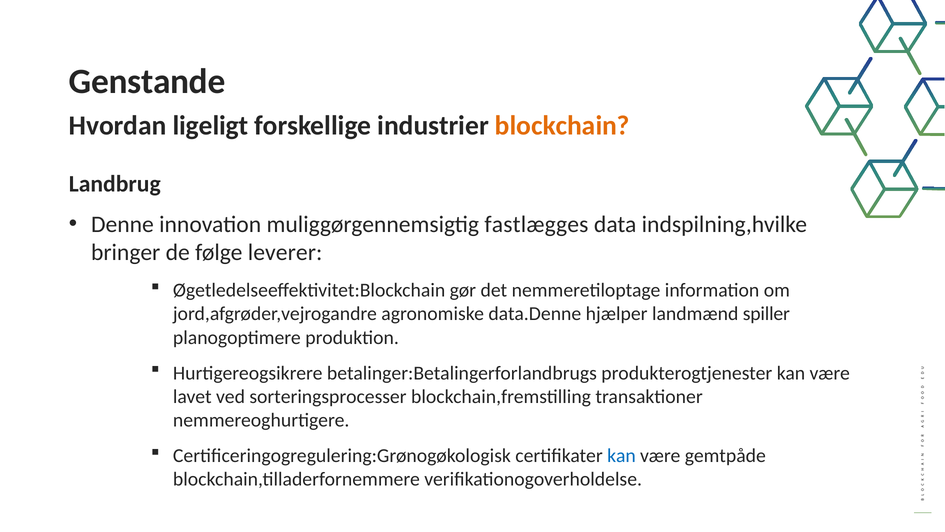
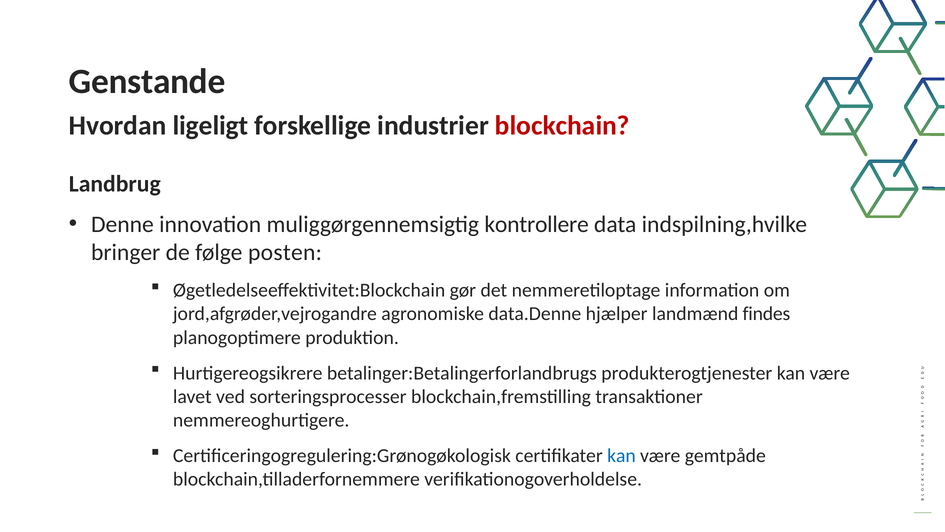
blockchain colour: orange -> red
fastlægges: fastlægges -> kontrollere
leverer: leverer -> posten
spiller: spiller -> findes
